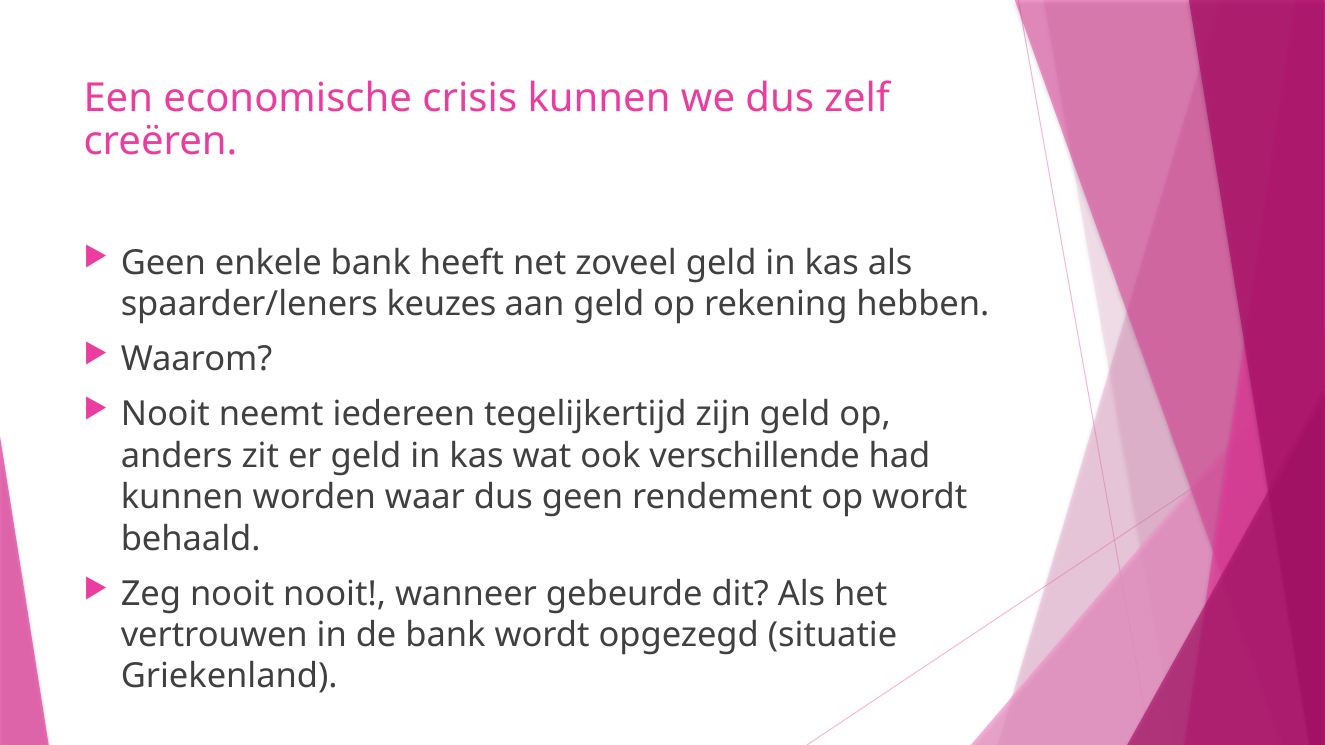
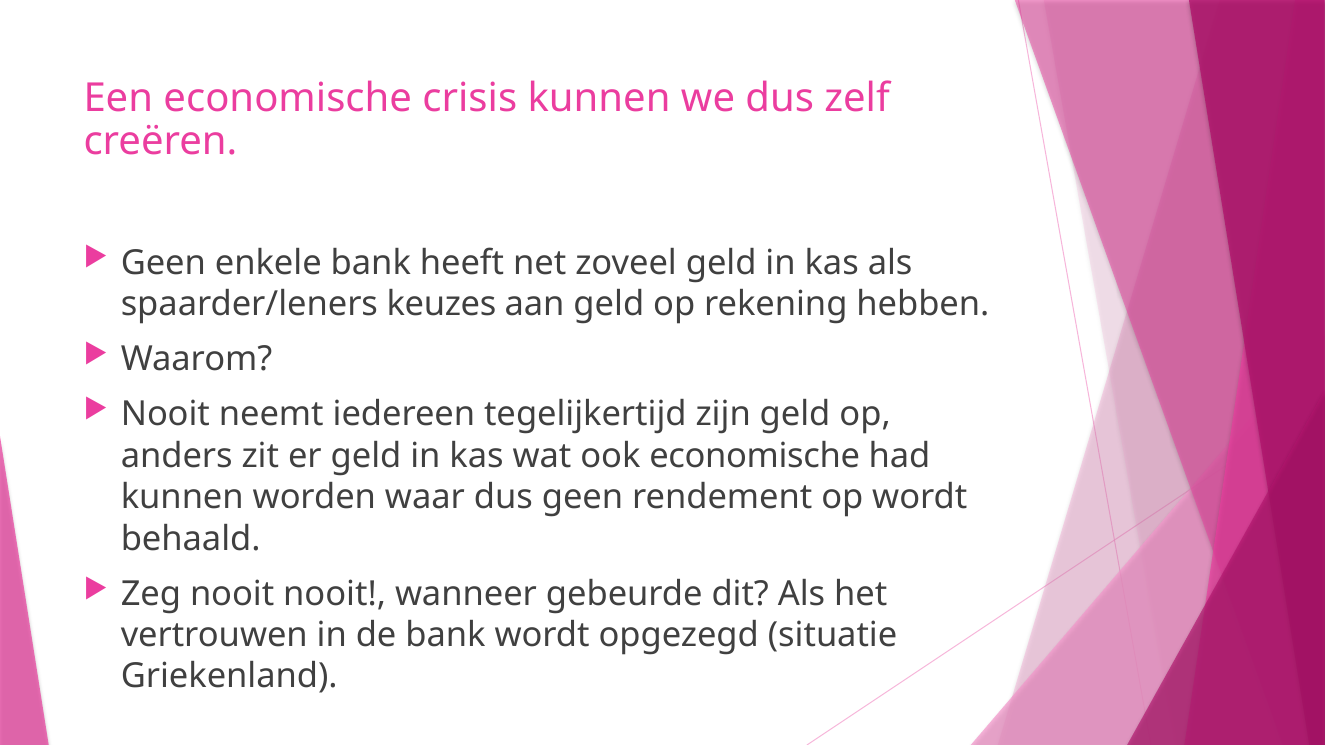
ook verschillende: verschillende -> economische
